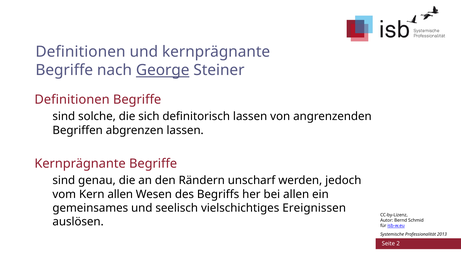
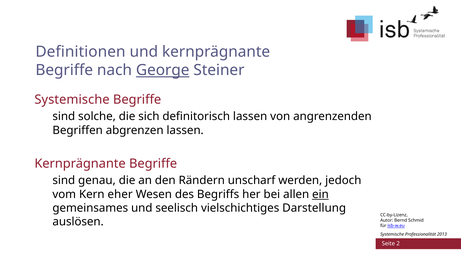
Definitionen at (72, 100): Definitionen -> Systemische
Kern allen: allen -> eher
ein underline: none -> present
Ereignissen: Ereignissen -> Darstellung
